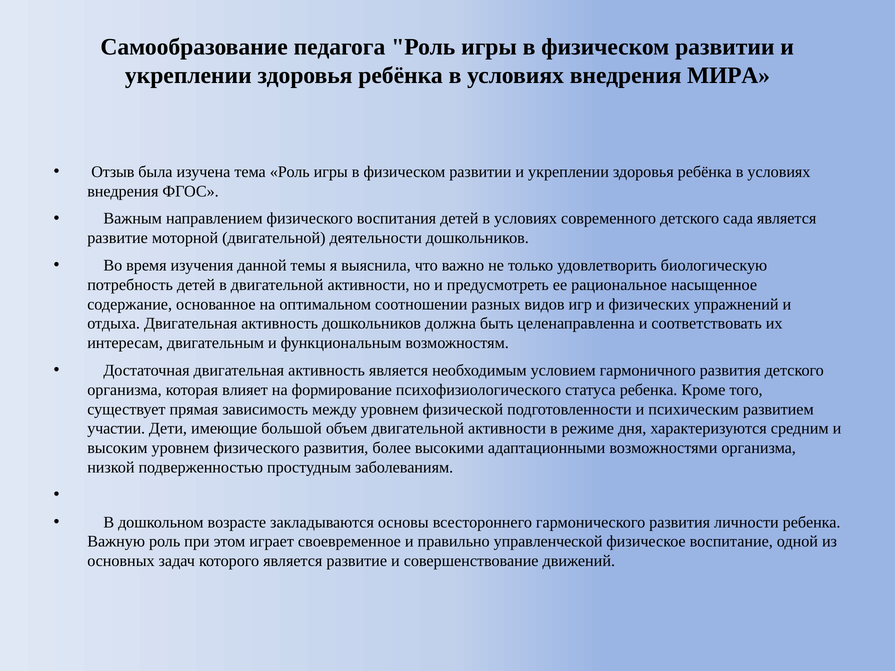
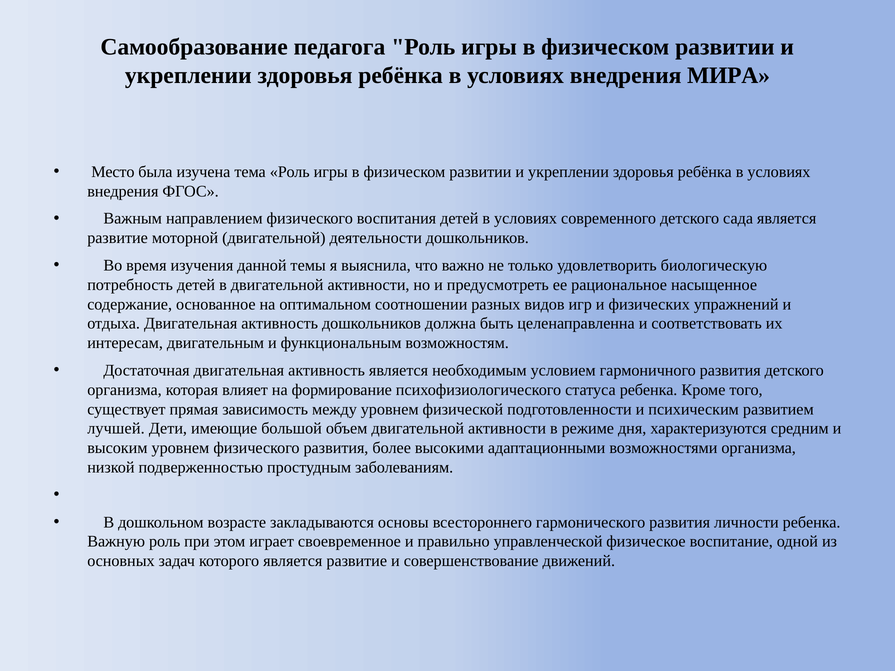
Отзыв: Отзыв -> Место
участии: участии -> лучшей
